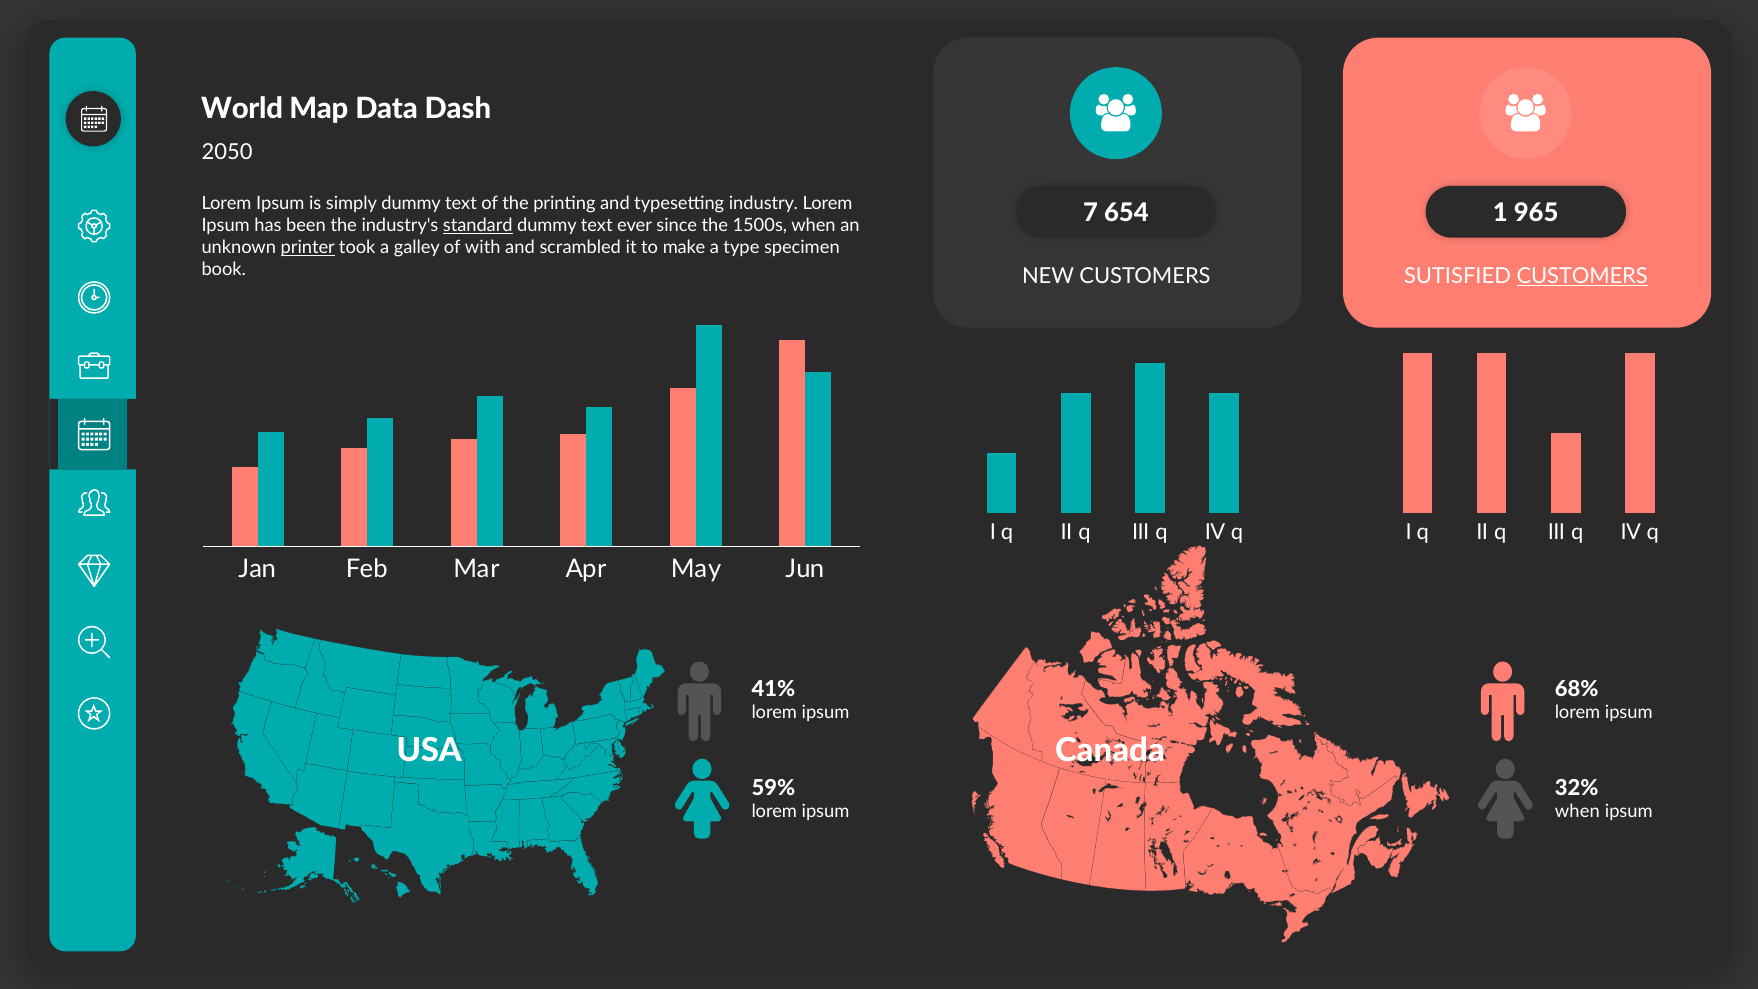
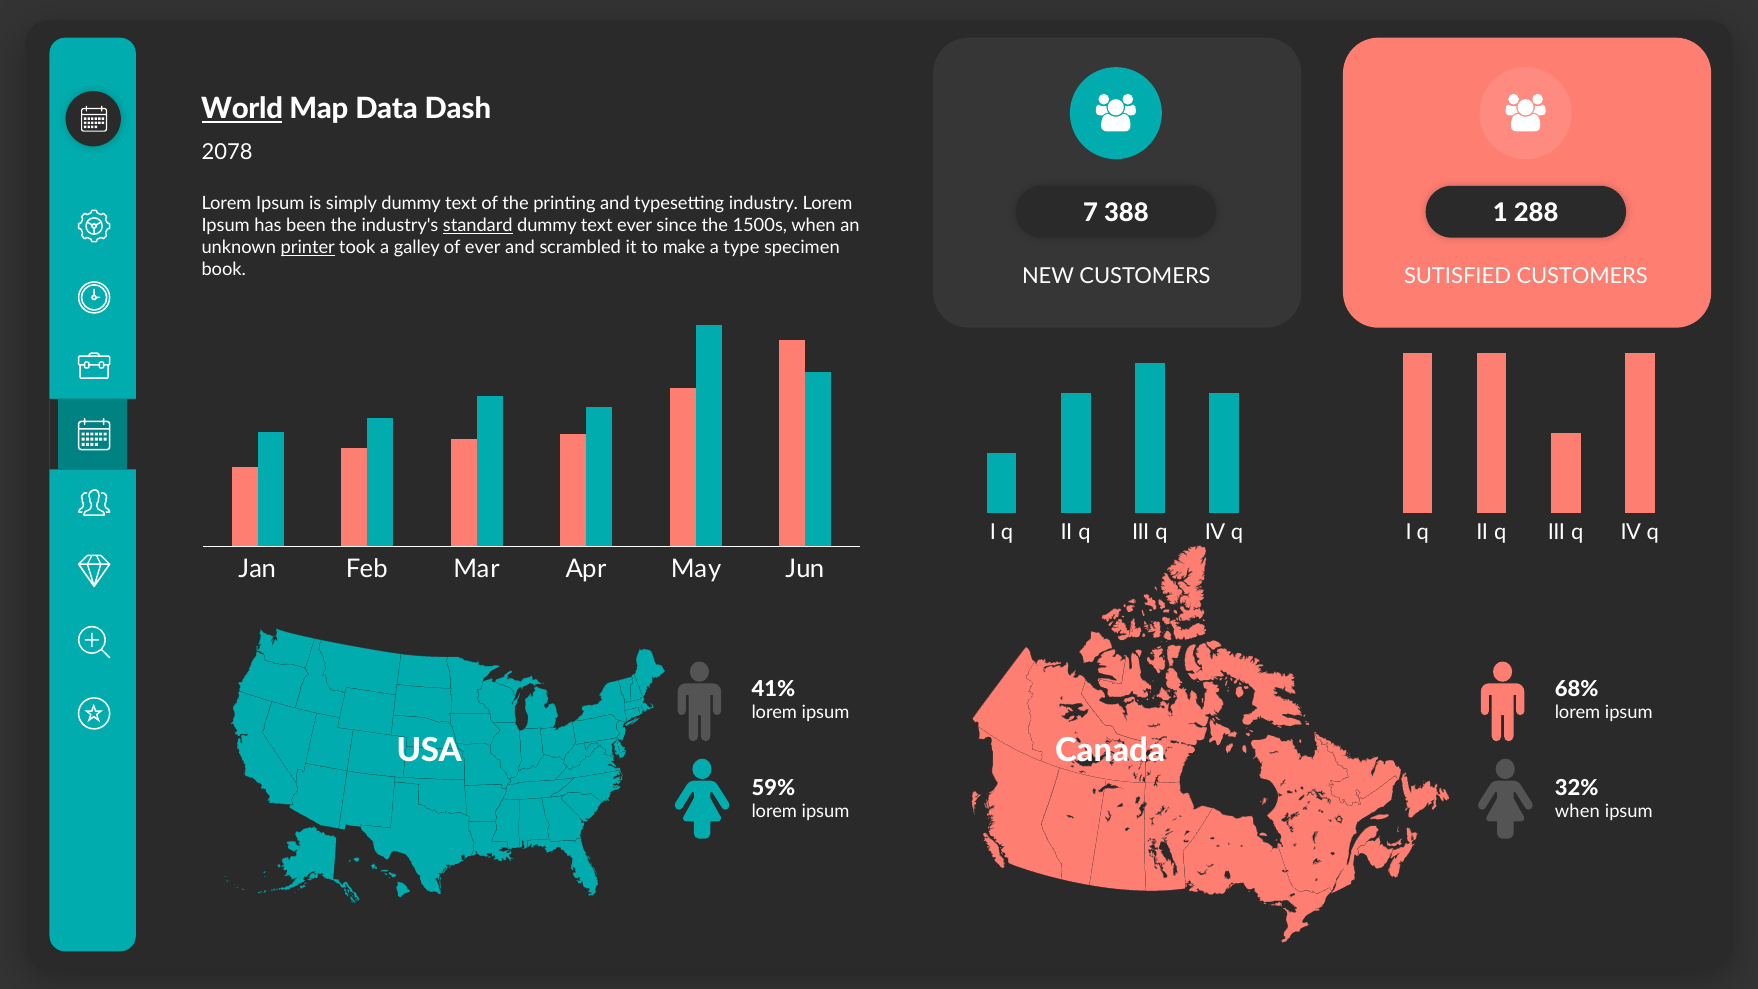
World underline: none -> present
2050: 2050 -> 2078
654: 654 -> 388
965: 965 -> 288
of with: with -> ever
CUSTOMERS at (1582, 276) underline: present -> none
